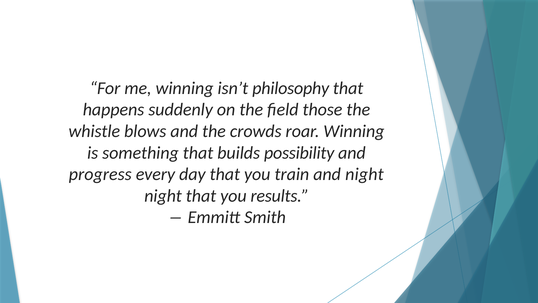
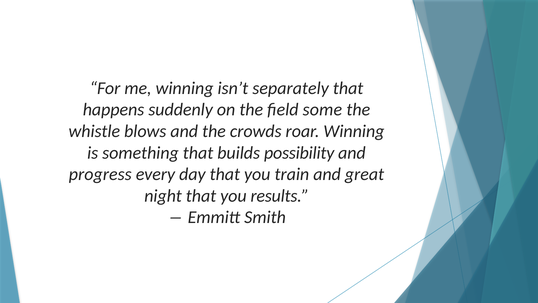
philosophy: philosophy -> separately
those: those -> some
and night: night -> great
